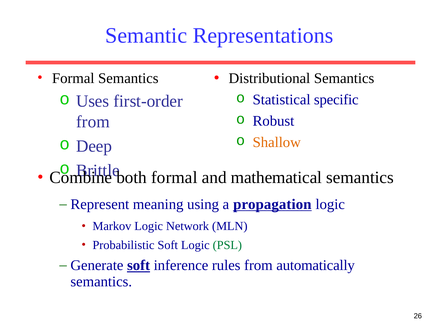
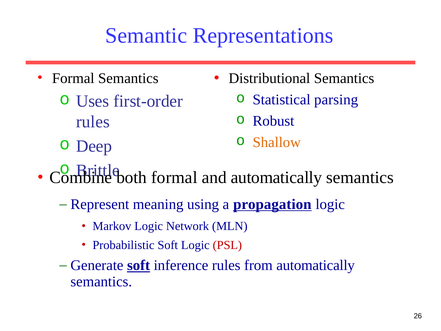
specific: specific -> parsing
from at (93, 122): from -> rules
and mathematical: mathematical -> automatically
PSL colour: green -> red
